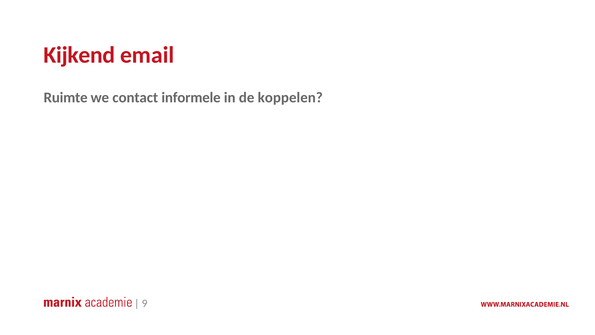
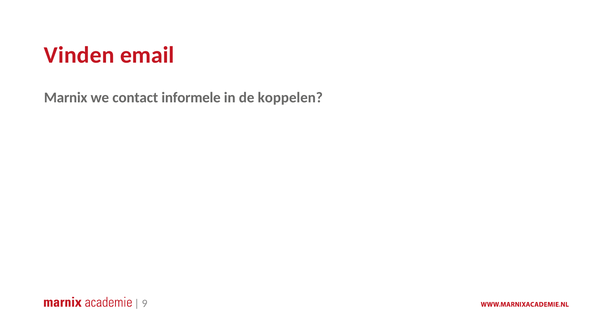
Kijkend: Kijkend -> Vinden
Ruimte: Ruimte -> Marnix
